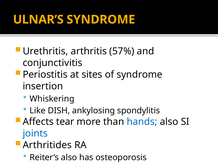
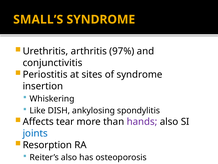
ULNAR’S: ULNAR’S -> SMALL’S
57%: 57% -> 97%
hands colour: blue -> purple
Arthritides: Arthritides -> Resorption
